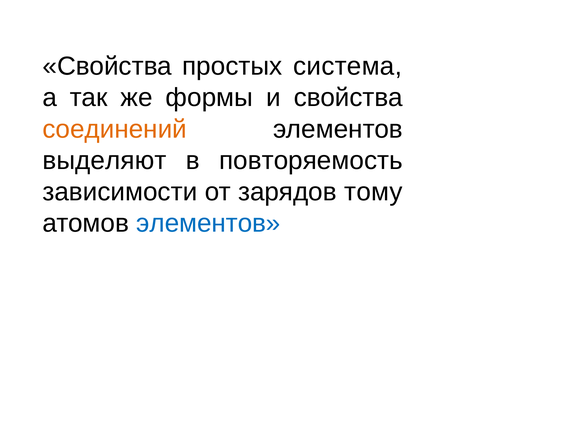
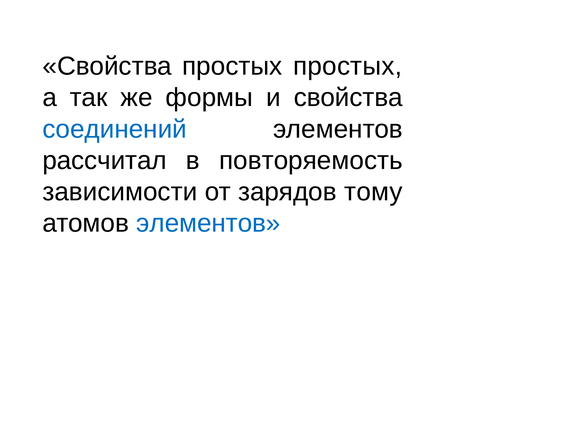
простых система: система -> простых
соединений colour: orange -> blue
выделяют: выделяют -> рассчитал
